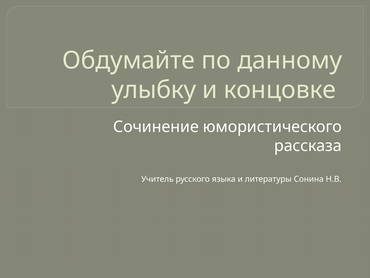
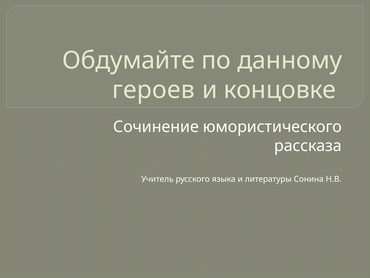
улыбку: улыбку -> героев
